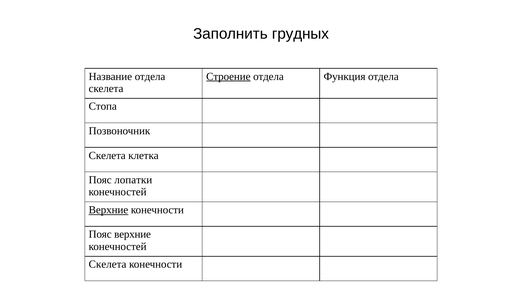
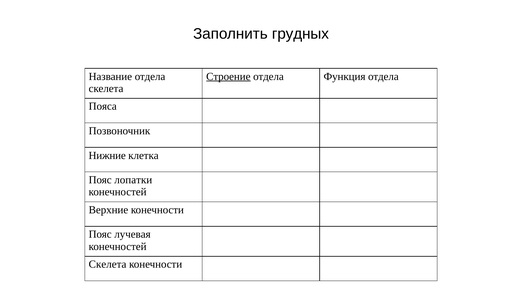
Стопа: Стопа -> Пояса
Скелета at (107, 156): Скелета -> Нижние
Верхние at (108, 210) underline: present -> none
Пояс верхние: верхние -> лучевая
